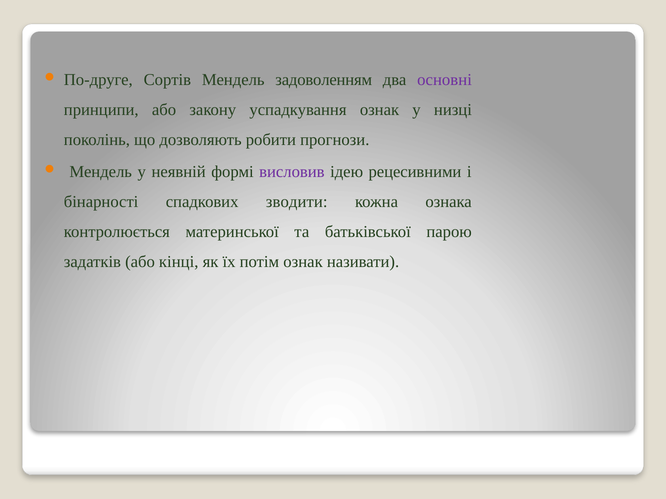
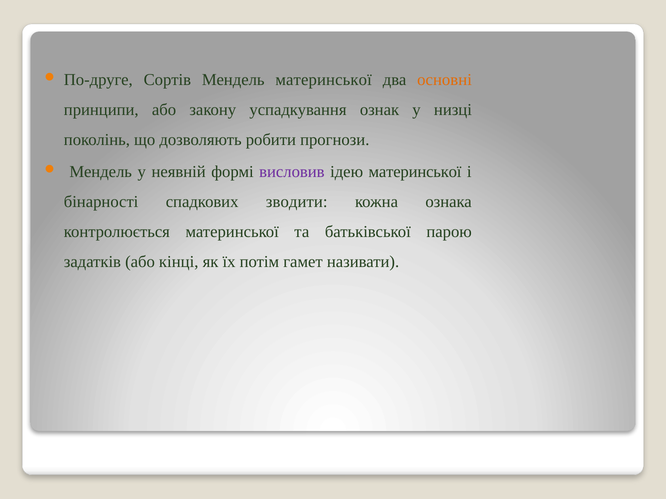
Мендель задоволенням: задоволенням -> материнської
основні colour: purple -> orange
ідею рецесивними: рецесивними -> материнської
потім ознак: ознак -> гамет
